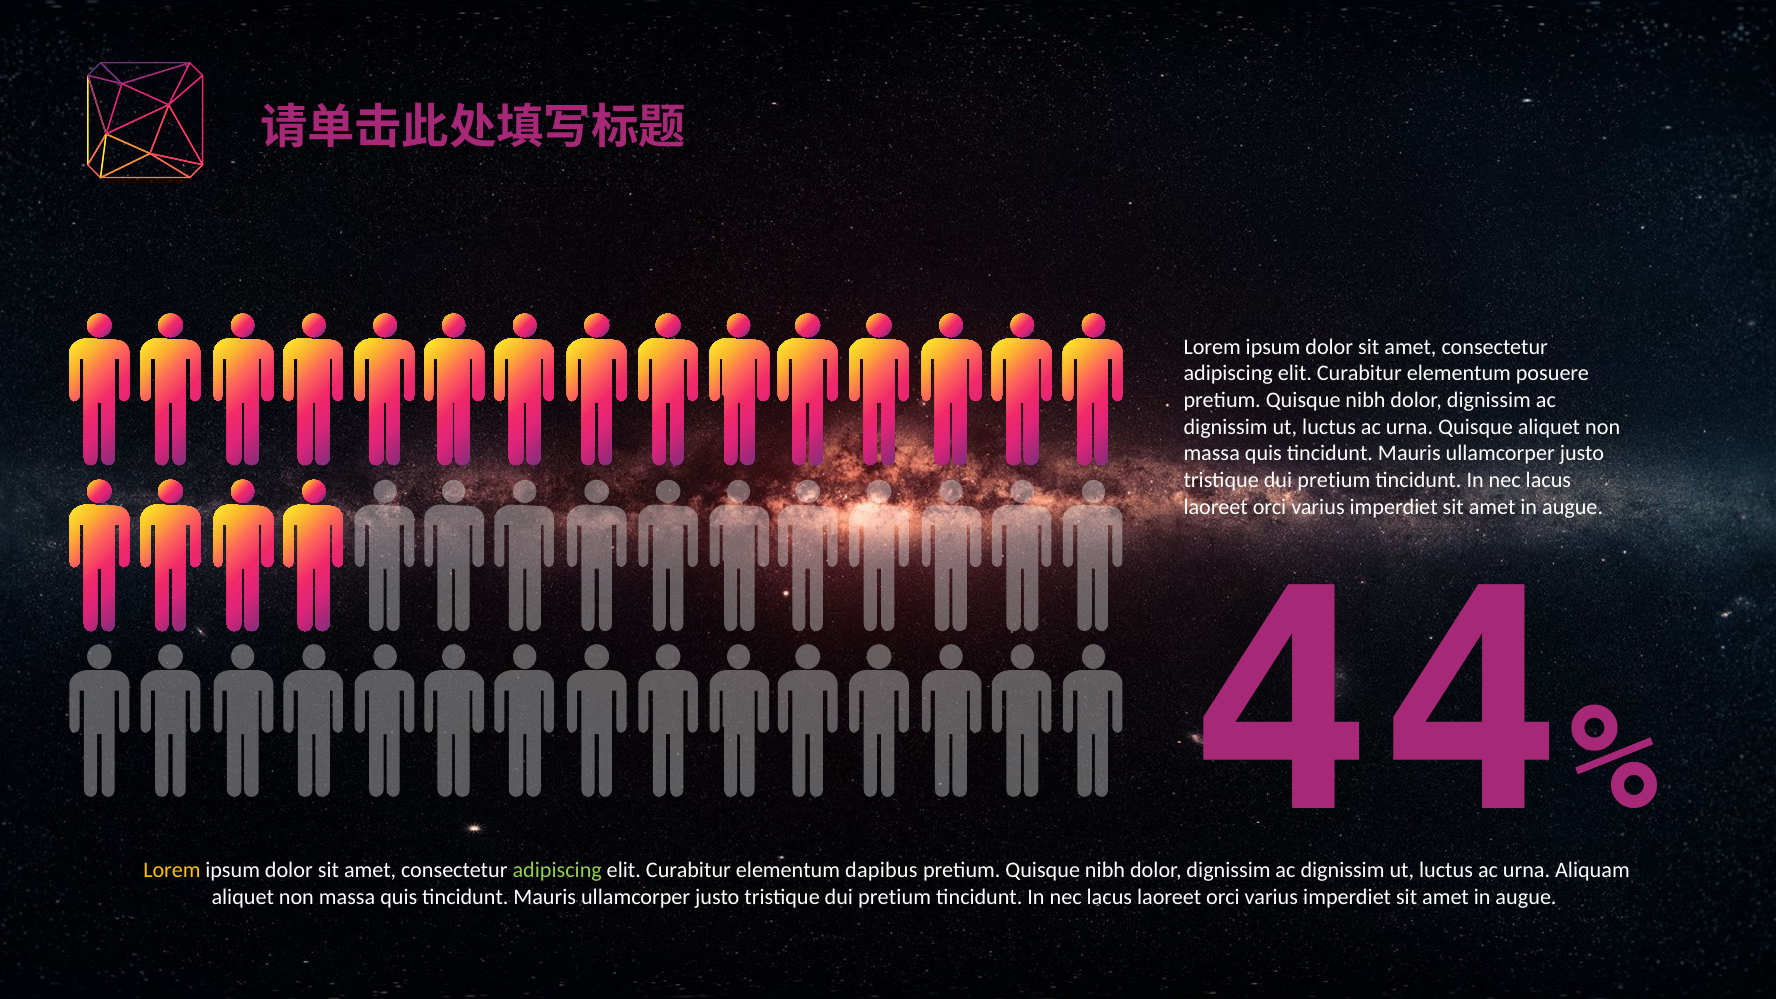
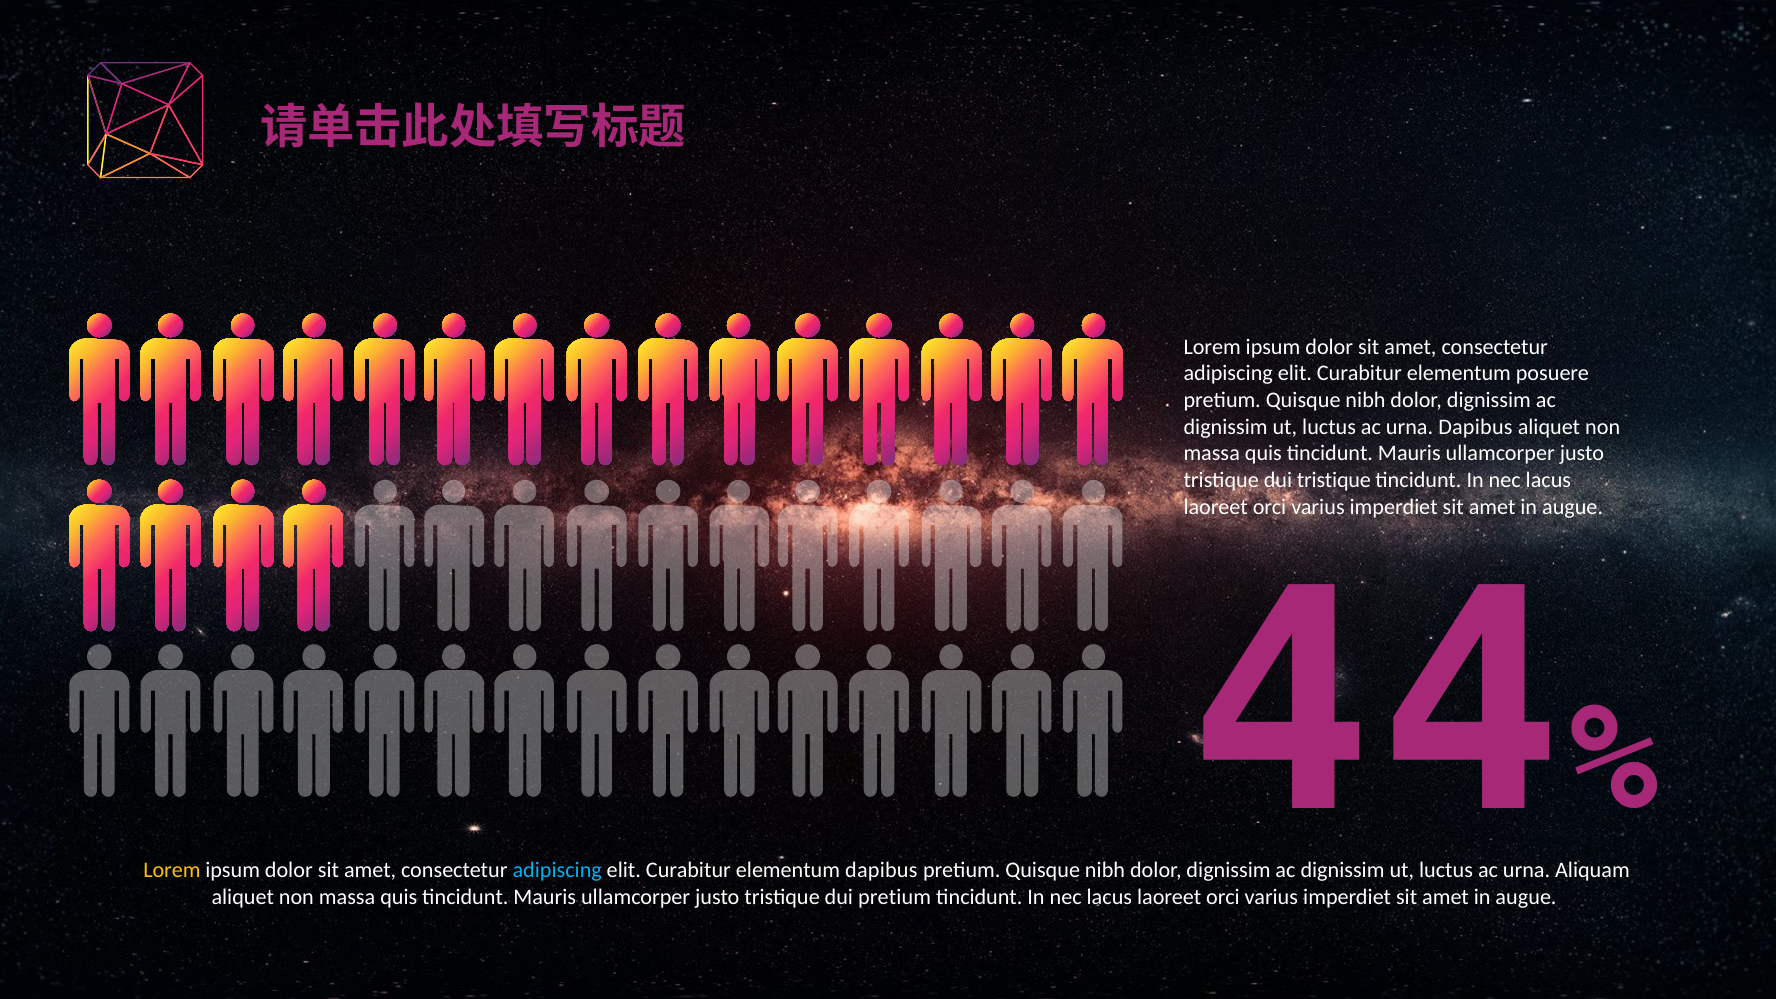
urna Quisque: Quisque -> Dapibus
pretium at (1334, 480): pretium -> tristique
adipiscing at (557, 870) colour: light green -> light blue
